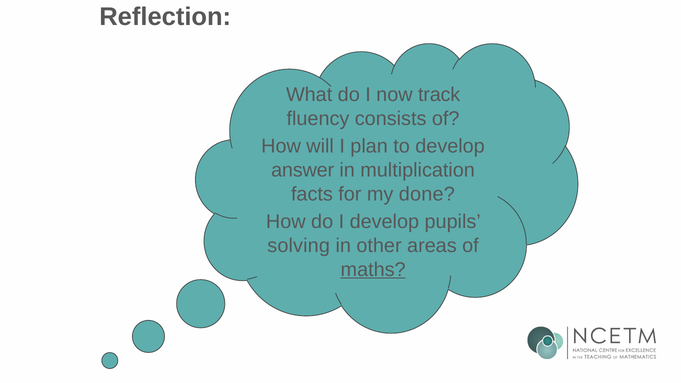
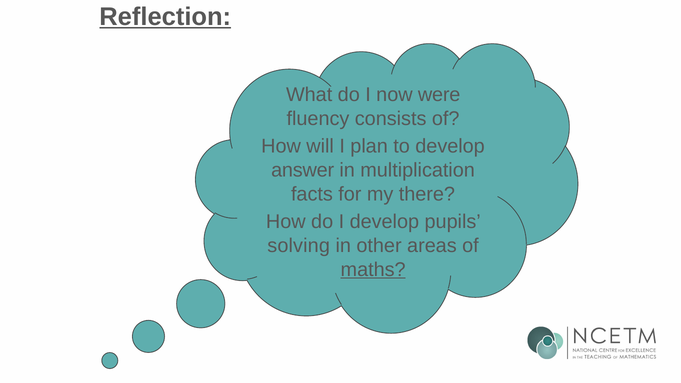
Reflection underline: none -> present
track: track -> were
done: done -> there
